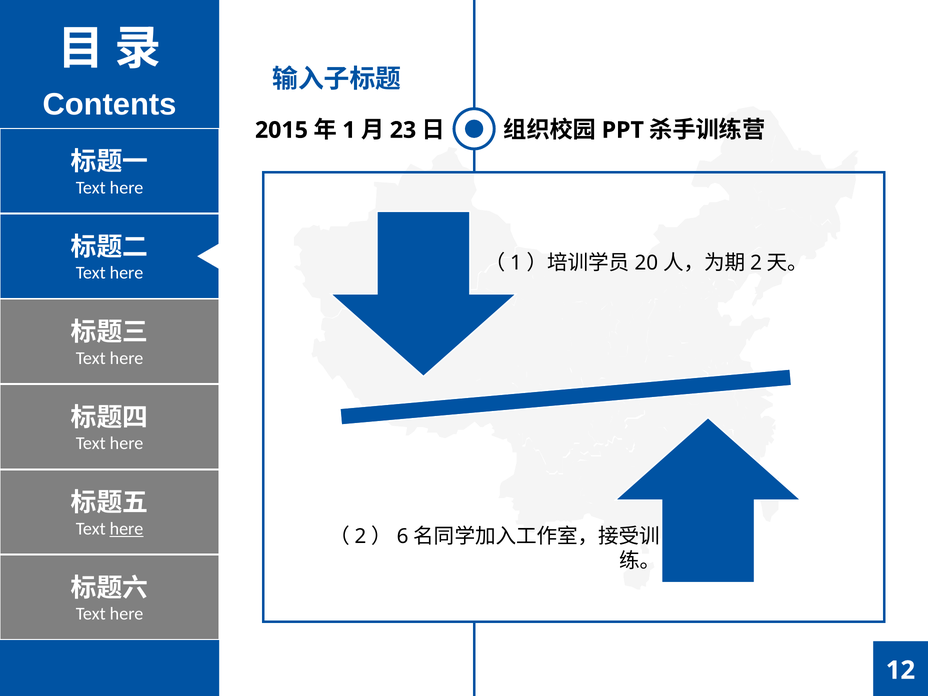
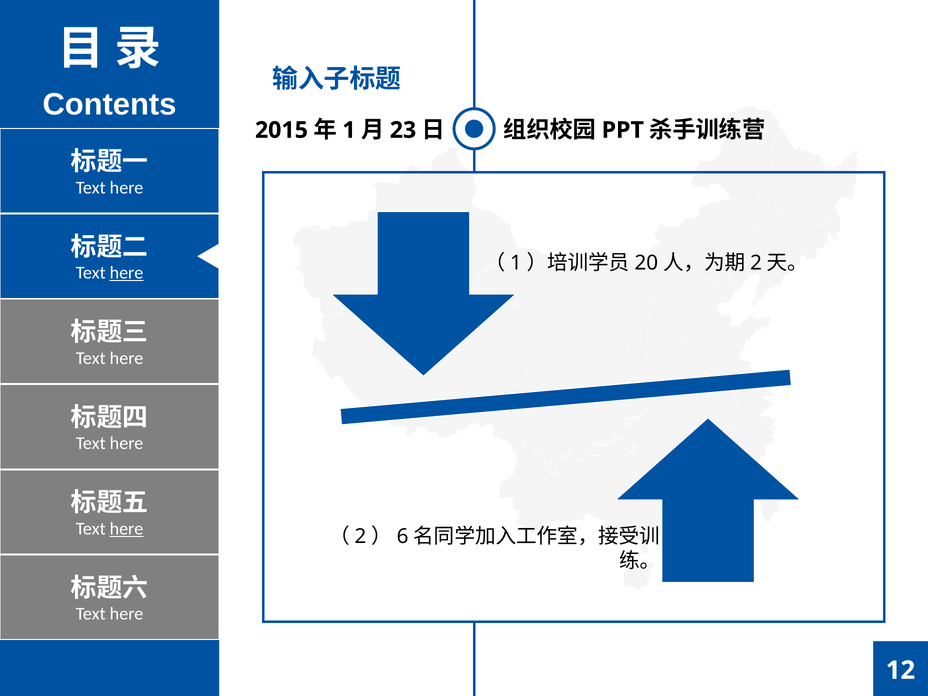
here at (126, 273) underline: none -> present
